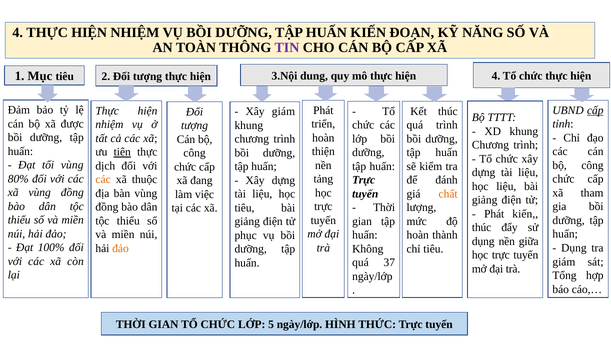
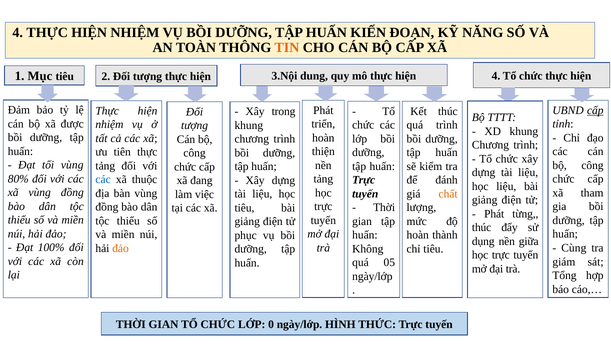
TIN colour: purple -> orange
Xây giám: giám -> trong
tiên underline: present -> none
dịch at (105, 166): dịch -> tảng
các at (103, 179) colour: orange -> blue
Phát kiến: kiến -> từng
Dụng at (574, 248): Dụng -> Cùng
37: 37 -> 05
5: 5 -> 0
